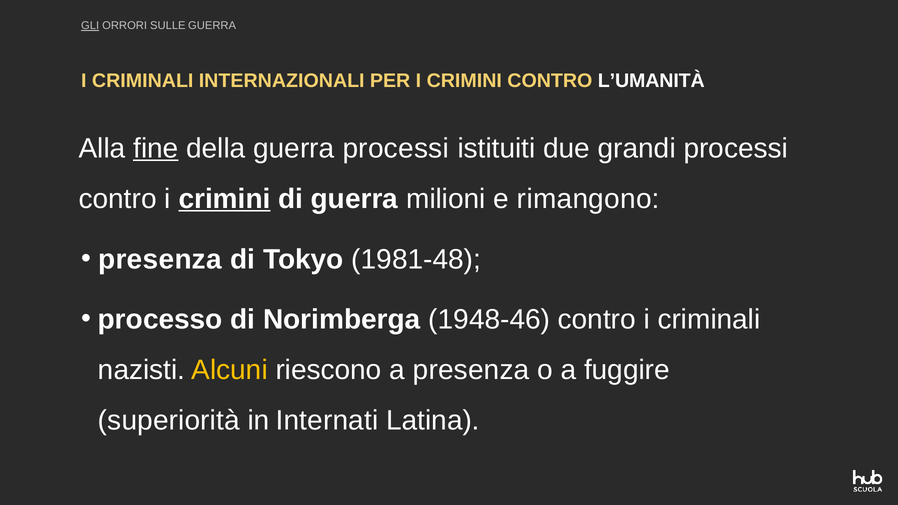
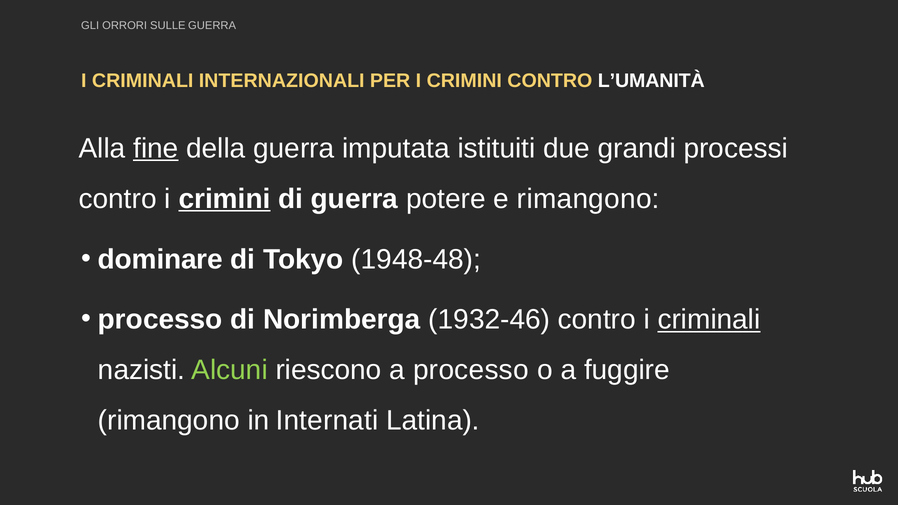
GLI underline: present -> none
guerra processi: processi -> imputata
milioni: milioni -> potere
presenza at (160, 260): presenza -> dominare
1981-48: 1981-48 -> 1948-48
1948-46: 1948-46 -> 1932-46
criminali at (709, 320) underline: none -> present
Alcuni colour: yellow -> light green
a presenza: presenza -> processo
superiorità at (169, 421): superiorità -> rimangono
